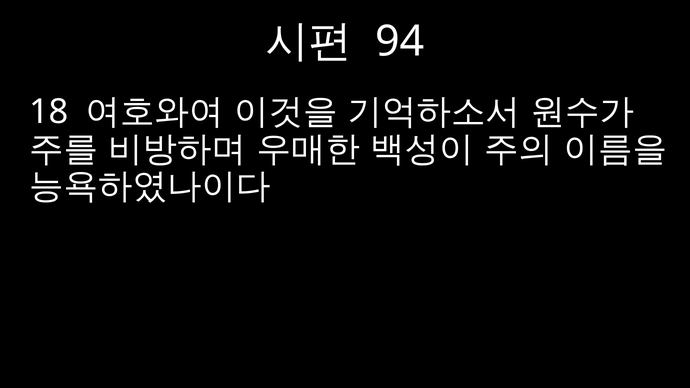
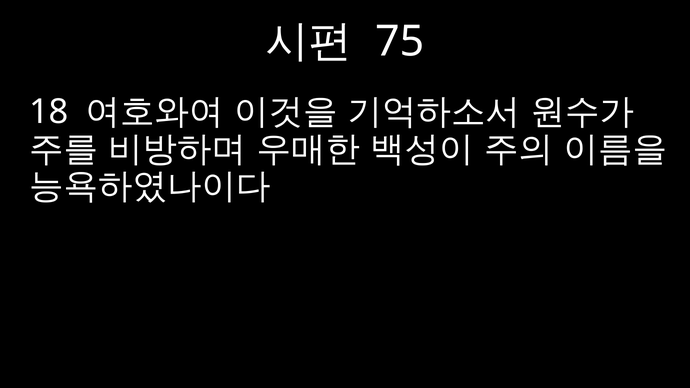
94: 94 -> 75
